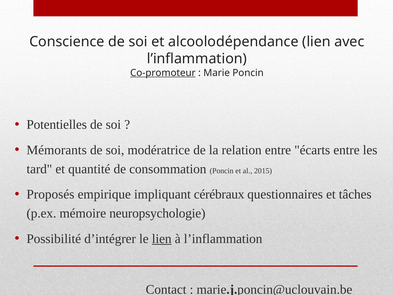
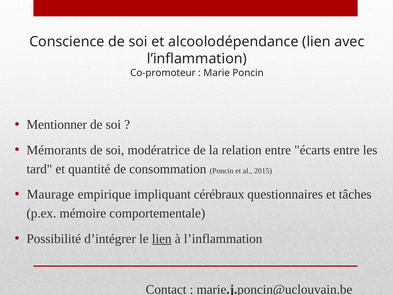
Co-promoteur underline: present -> none
Potentielles: Potentielles -> Mentionner
Proposés: Proposés -> Maurage
neuropsychologie: neuropsychologie -> comportementale
